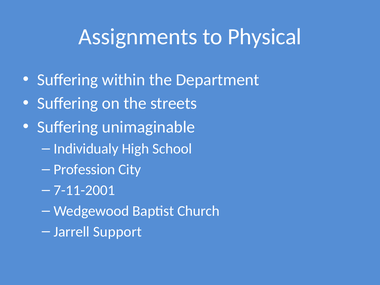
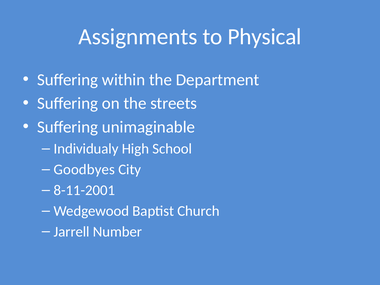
Profession: Profession -> Goodbyes
7-11-2001: 7-11-2001 -> 8-11-2001
Support: Support -> Number
